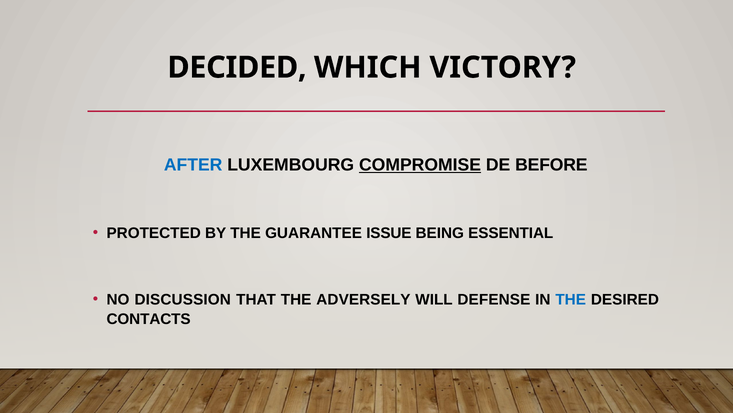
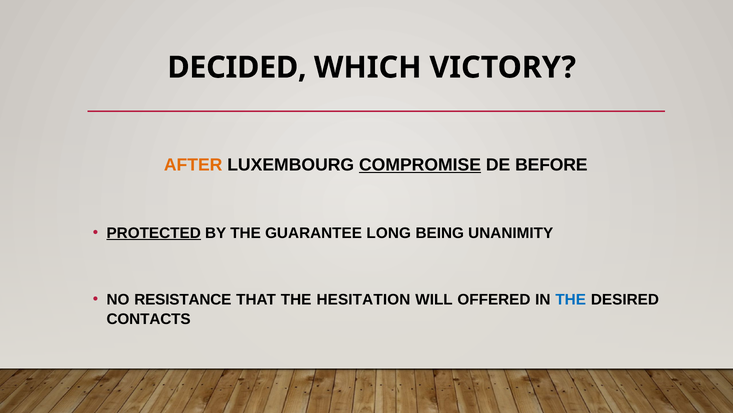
AFTER colour: blue -> orange
PROTECTED underline: none -> present
ISSUE: ISSUE -> LONG
ESSENTIAL: ESSENTIAL -> UNANIMITY
DISCUSSION: DISCUSSION -> RESISTANCE
ADVERSELY: ADVERSELY -> HESITATION
DEFENSE: DEFENSE -> OFFERED
